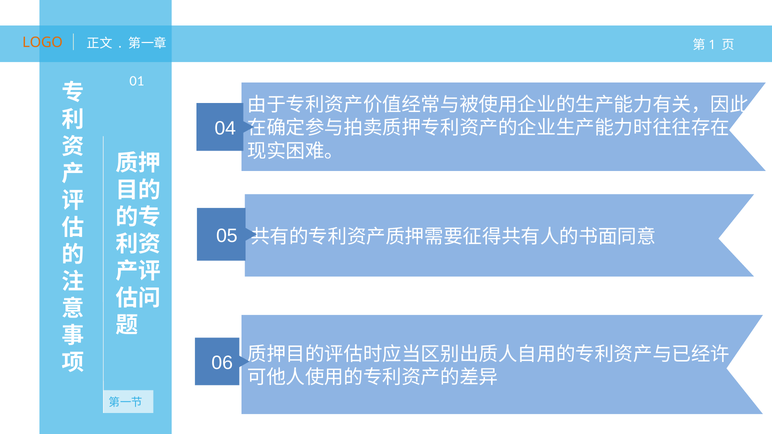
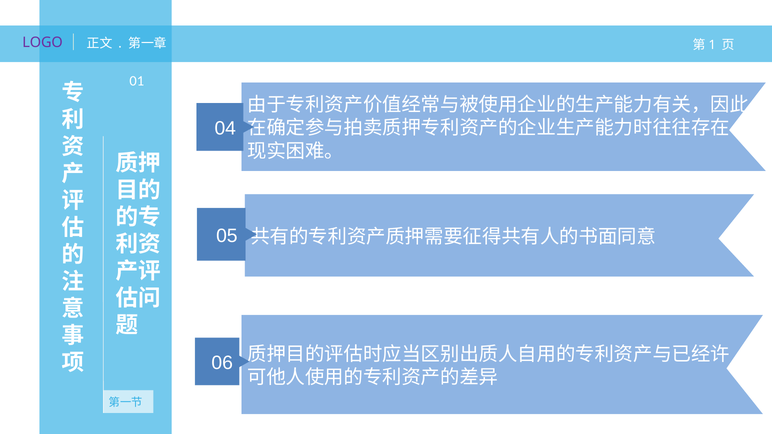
LOGO colour: orange -> purple
